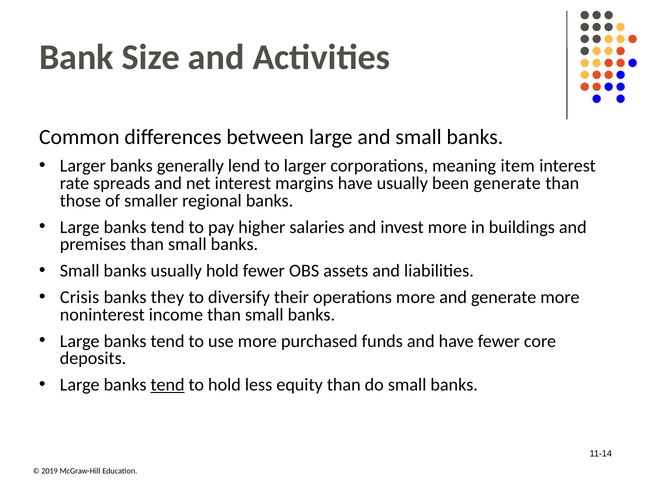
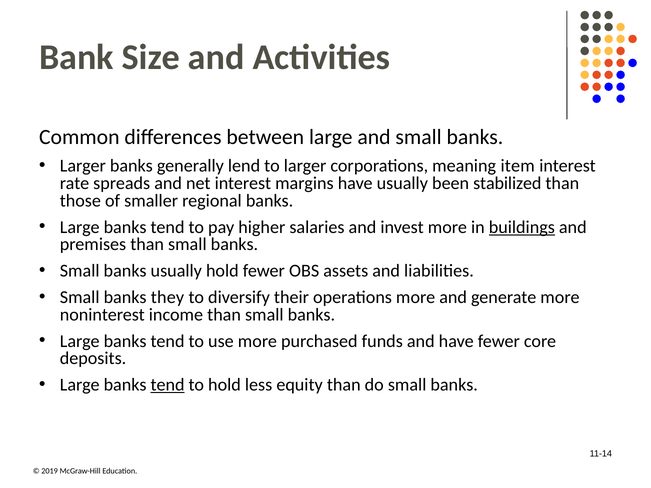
been generate: generate -> stabilized
buildings underline: none -> present
Crisis at (80, 297): Crisis -> Small
